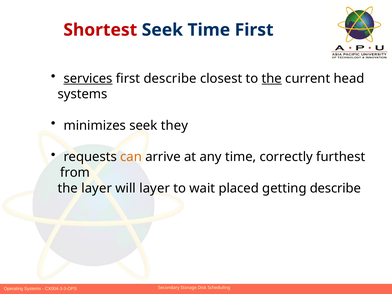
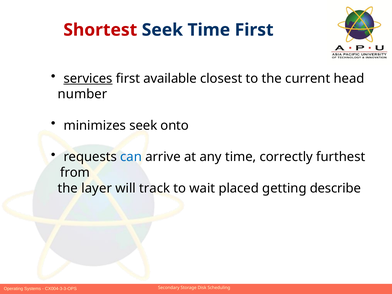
first describe: describe -> available
the at (272, 78) underline: present -> none
systems at (83, 94): systems -> number
they: they -> onto
can colour: orange -> blue
will layer: layer -> track
